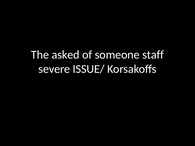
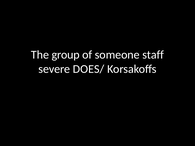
asked: asked -> group
ISSUE/: ISSUE/ -> DOES/
